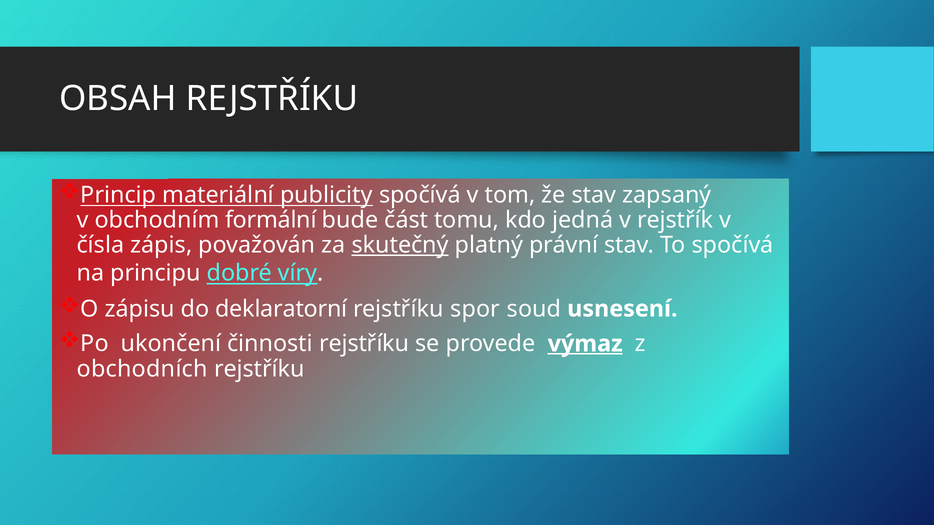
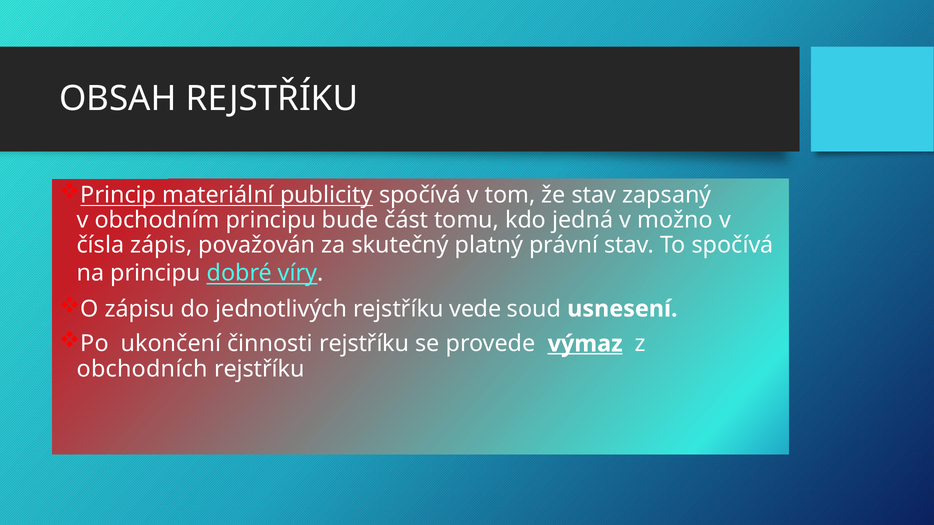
obchodním formální: formální -> principu
rejstřík: rejstřík -> možno
skutečný underline: present -> none
deklaratorní: deklaratorní -> jednotlivých
spor: spor -> vede
